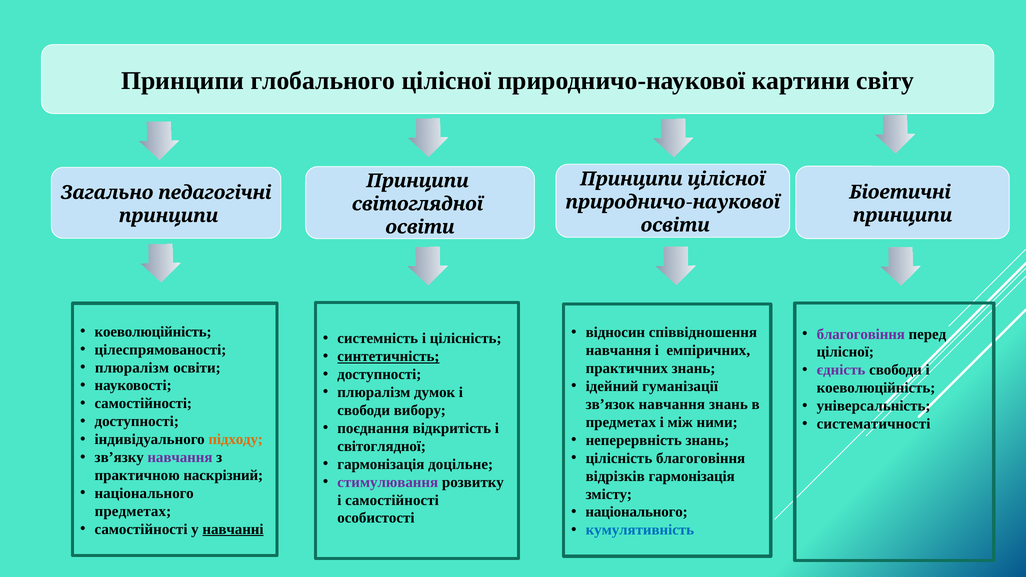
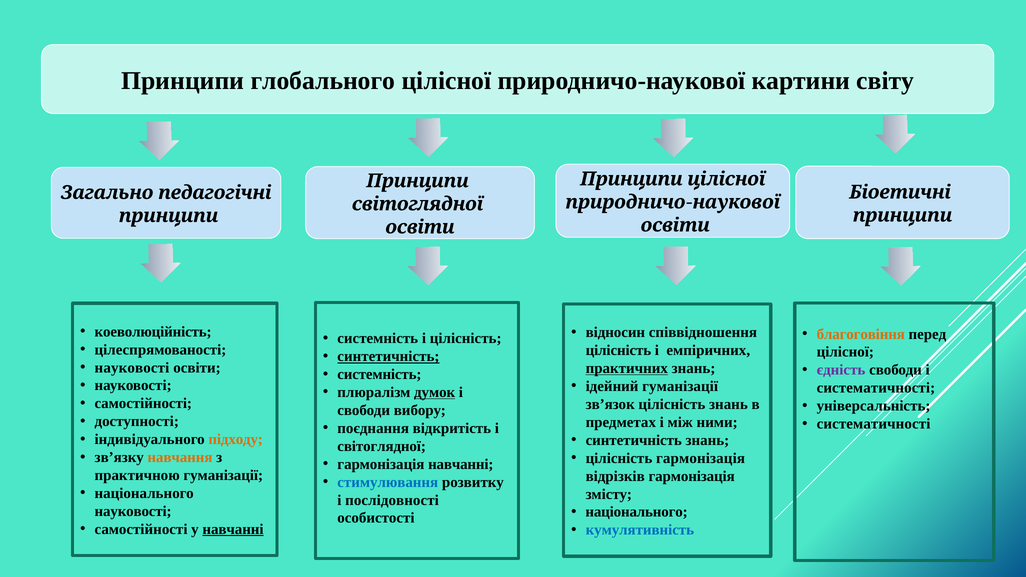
благоговіння at (861, 334) colour: purple -> orange
навчання at (618, 350): навчання -> цілісність
плюралізм at (132, 368): плюралізм -> науковості
практичних underline: none -> present
доступності at (379, 374): доступності -> системність
коеволюційність at (876, 388): коеволюційність -> систематичності
думок underline: none -> present
зв’язок навчання: навчання -> цілісність
неперервність at (634, 440): неперервність -> синтетичність
навчання at (180, 457) colour: purple -> orange
цілісність благоговіння: благоговіння -> гармонізація
гармонізація доцільне: доцільне -> навчанні
практичною наскрізний: наскрізний -> гуманізації
стимулювання colour: purple -> blue
і самостійності: самостійності -> послідовності
предметах at (133, 511): предметах -> науковості
